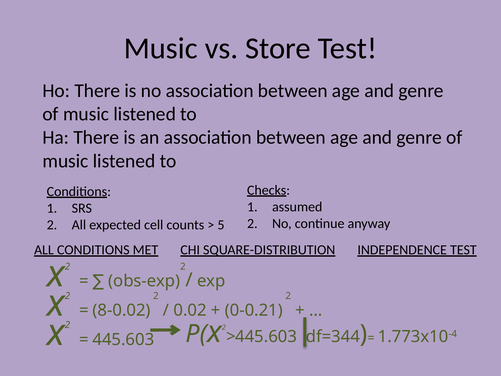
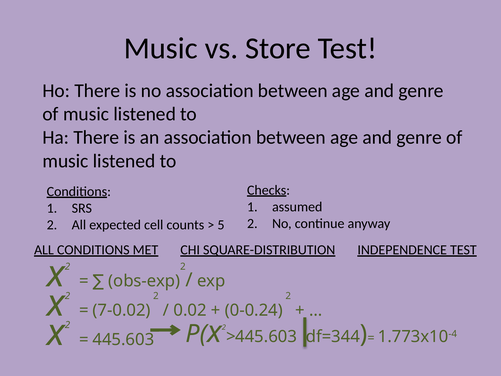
8-0.02: 8-0.02 -> 7-0.02
0-0.21: 0-0.21 -> 0-0.24
